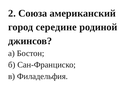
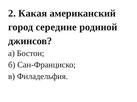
Союза: Союза -> Какая
